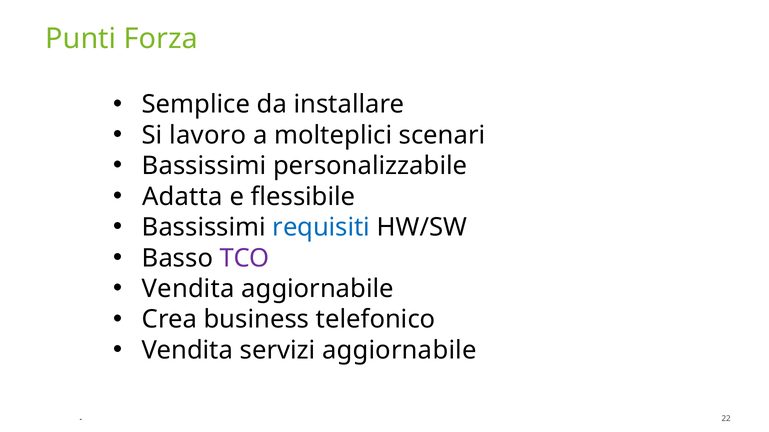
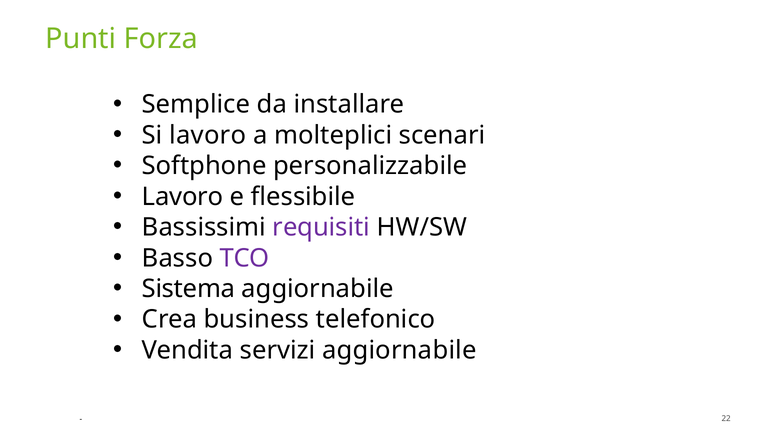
Bassissimi at (204, 166): Bassissimi -> Softphone
Adatta at (182, 197): Adatta -> Lavoro
requisiti colour: blue -> purple
Vendita at (188, 289): Vendita -> Sistema
